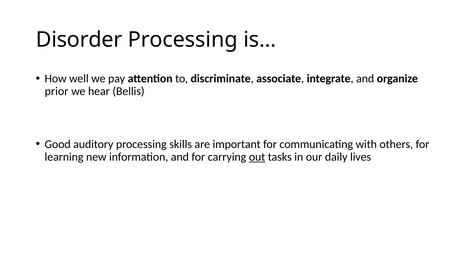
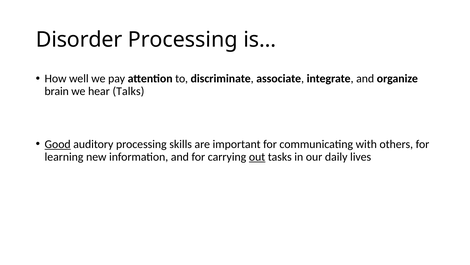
prior: prior -> brain
Bellis: Bellis -> Talks
Good underline: none -> present
